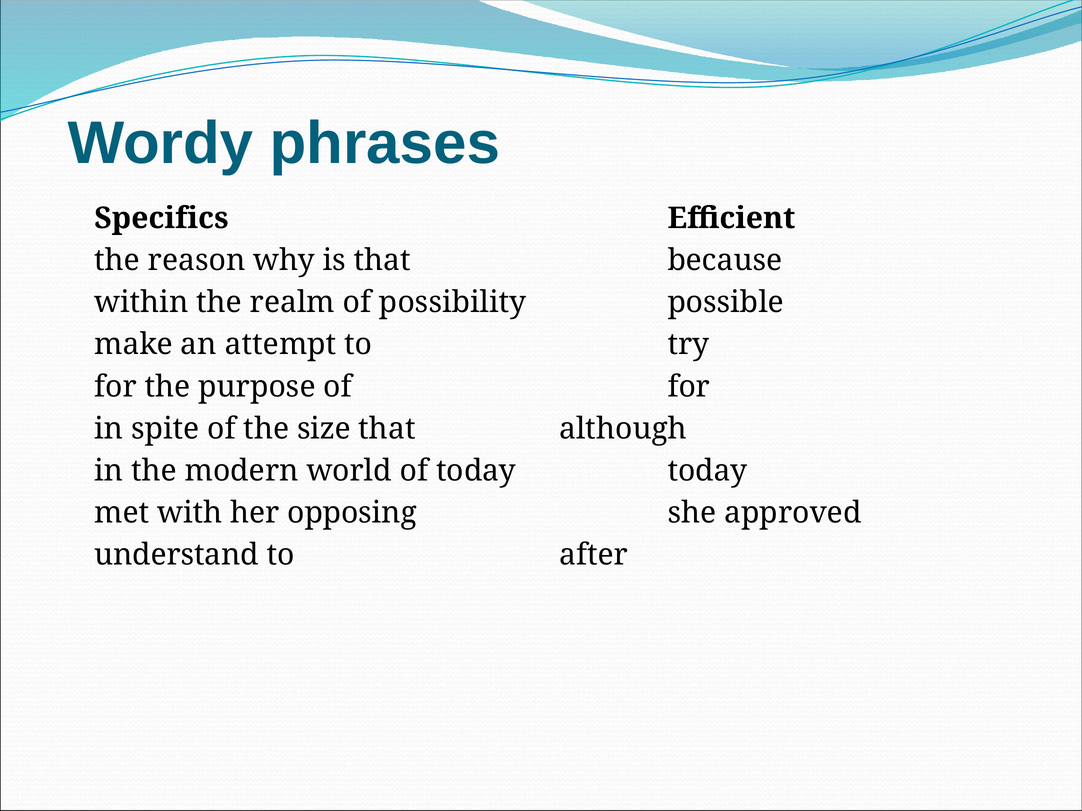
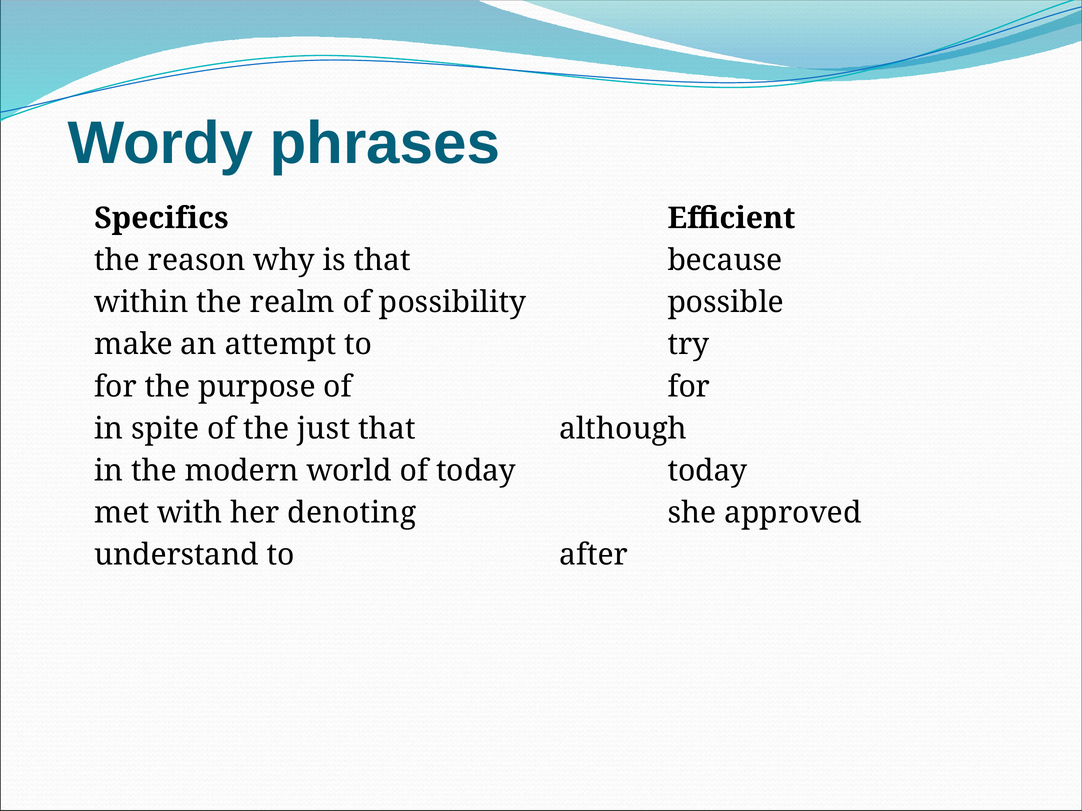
size: size -> just
opposing: opposing -> denoting
